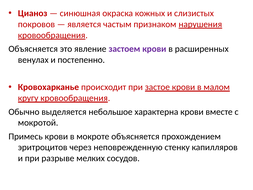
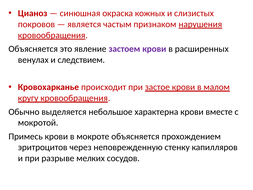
постепенно: постепенно -> следствием
